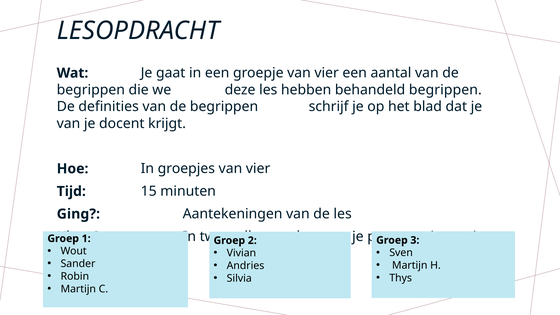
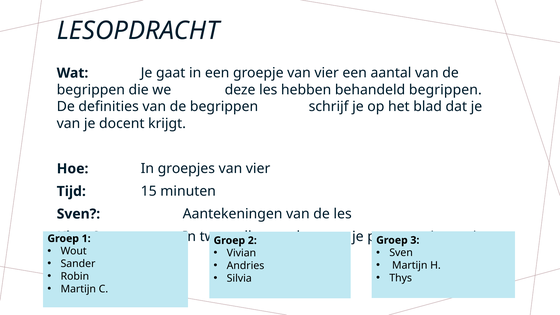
Ging at (78, 214): Ging -> Sven
